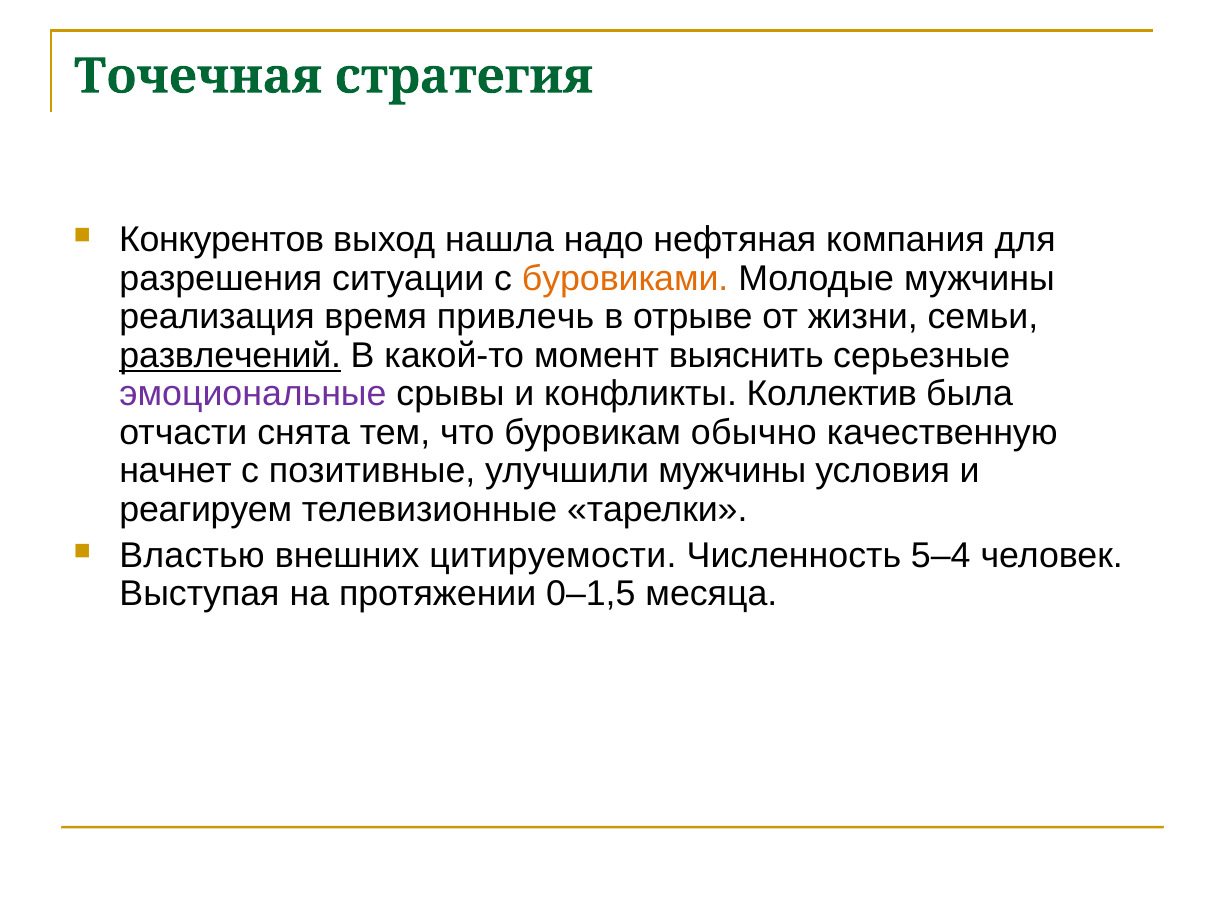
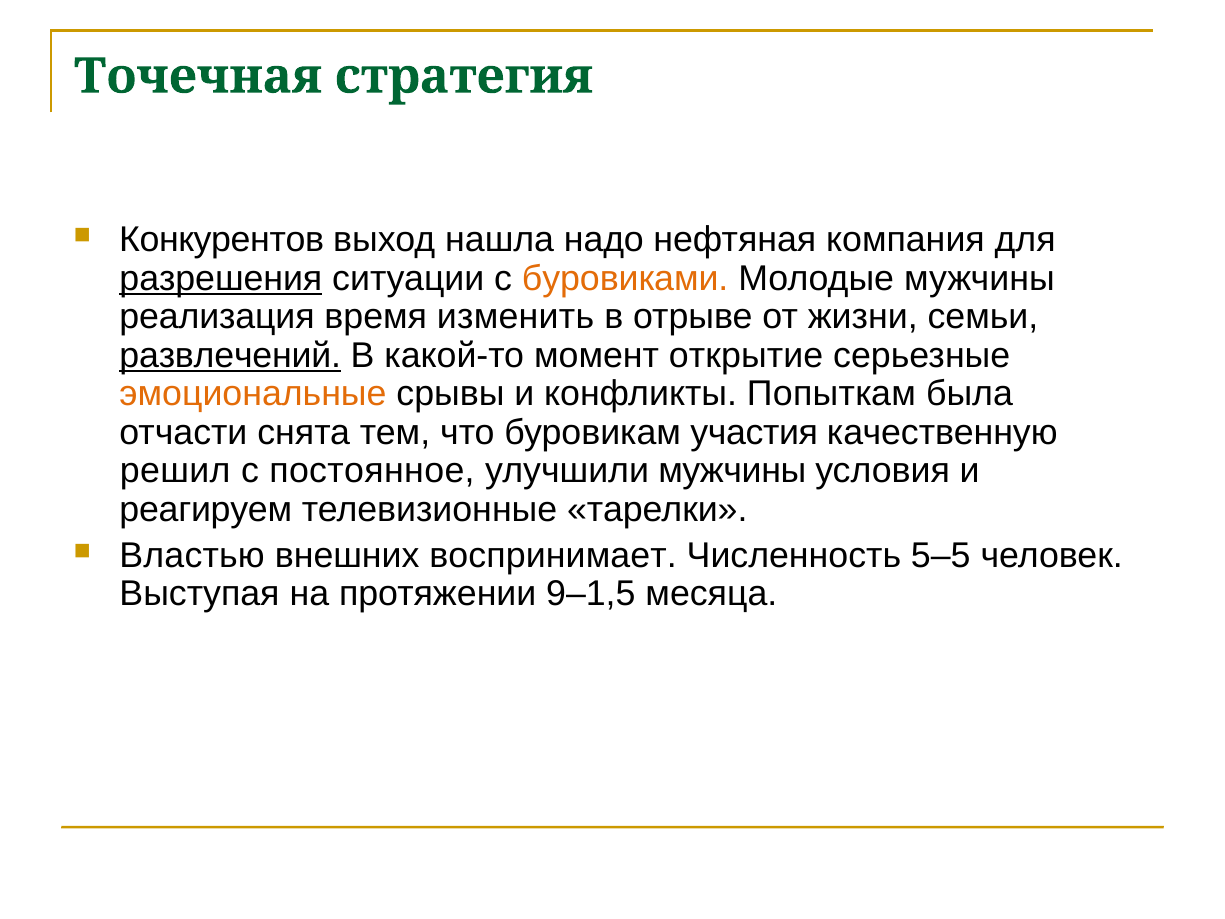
разрешения underline: none -> present
привлечь: привлечь -> изменить
выяснить: выяснить -> открытие
эмоциональные colour: purple -> orange
Коллектив: Коллектив -> Попыткам
обычно: обычно -> участия
начнет: начнет -> решил
позитивные: позитивные -> постоянное
цитируемости: цитируемости -> воспринимает
5–4: 5–4 -> 5–5
0–1,5: 0–1,5 -> 9–1,5
